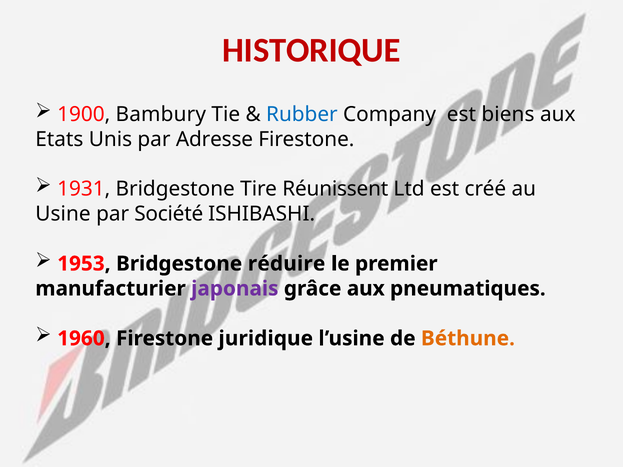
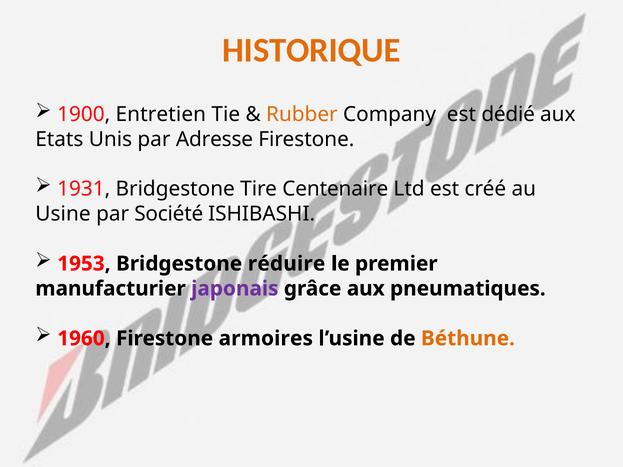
HISTORIQUE colour: red -> orange
Bambury: Bambury -> Entretien
Rubber colour: blue -> orange
biens: biens -> dédié
Réunissent: Réunissent -> Centenaire
juridique: juridique -> armoires
